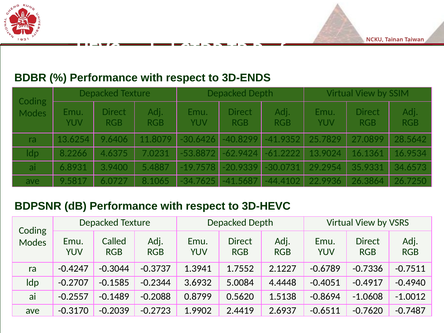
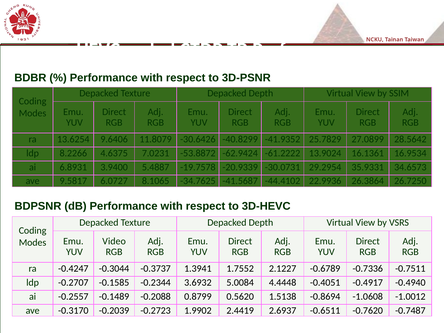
3D-ENDS: 3D-ENDS -> 3D-PSNR
Called: Called -> Video
